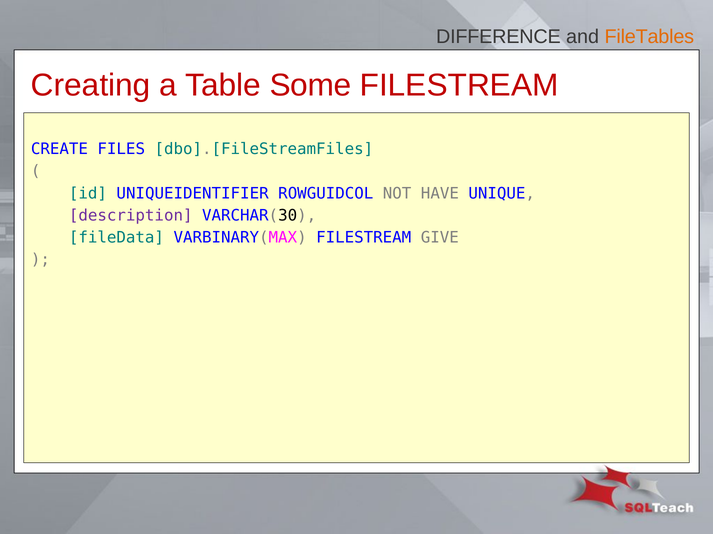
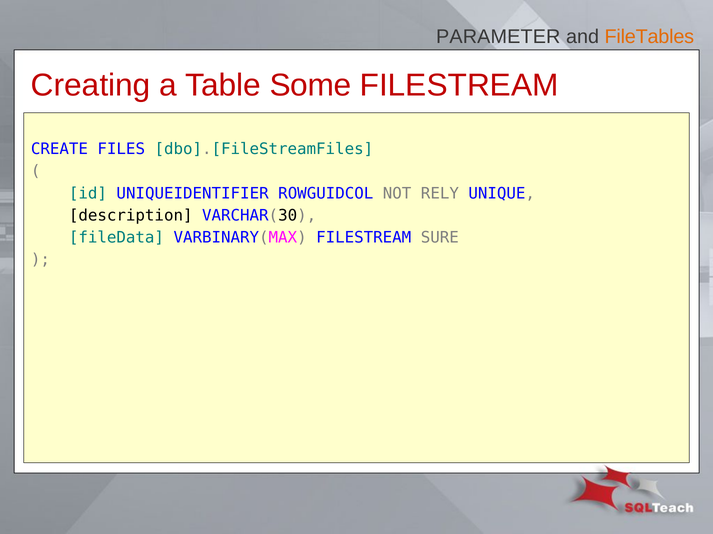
DIFFERENCE: DIFFERENCE -> PARAMETER
HAVE: HAVE -> RELY
description colour: purple -> black
GIVE: GIVE -> SURE
